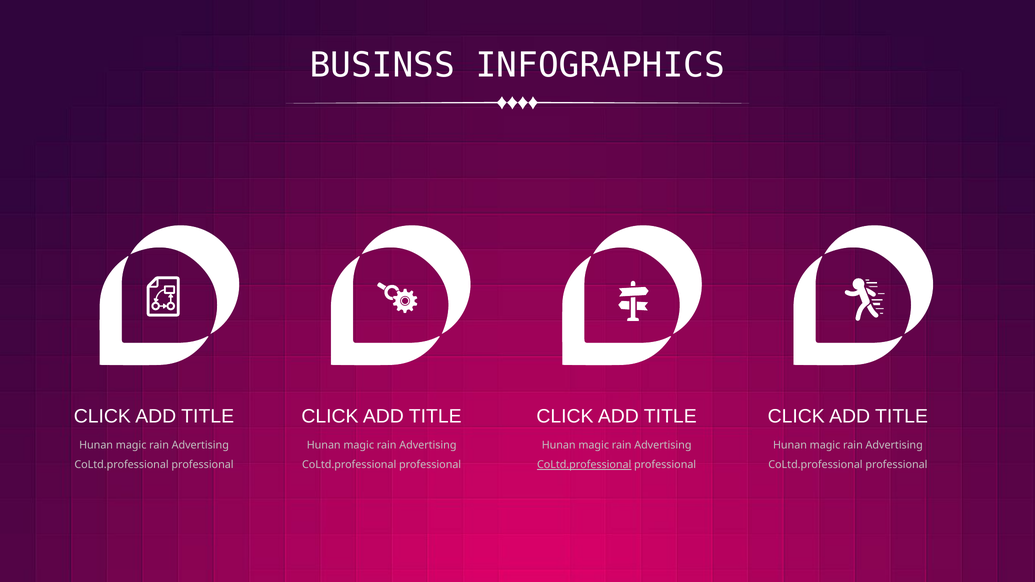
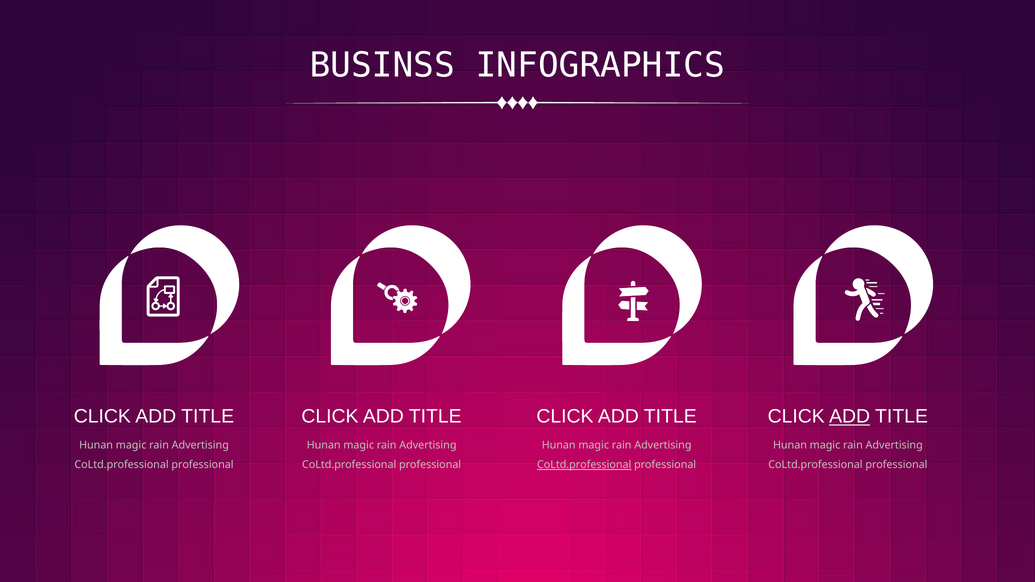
ADD at (850, 417) underline: none -> present
